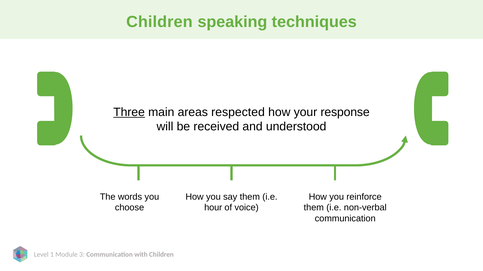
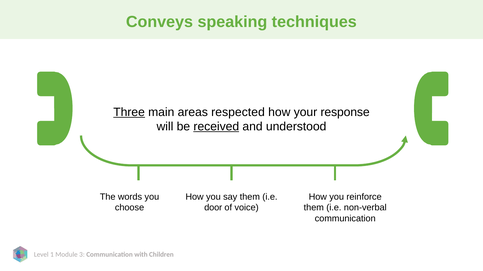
Children at (159, 22): Children -> Conveys
received underline: none -> present
hour: hour -> door
